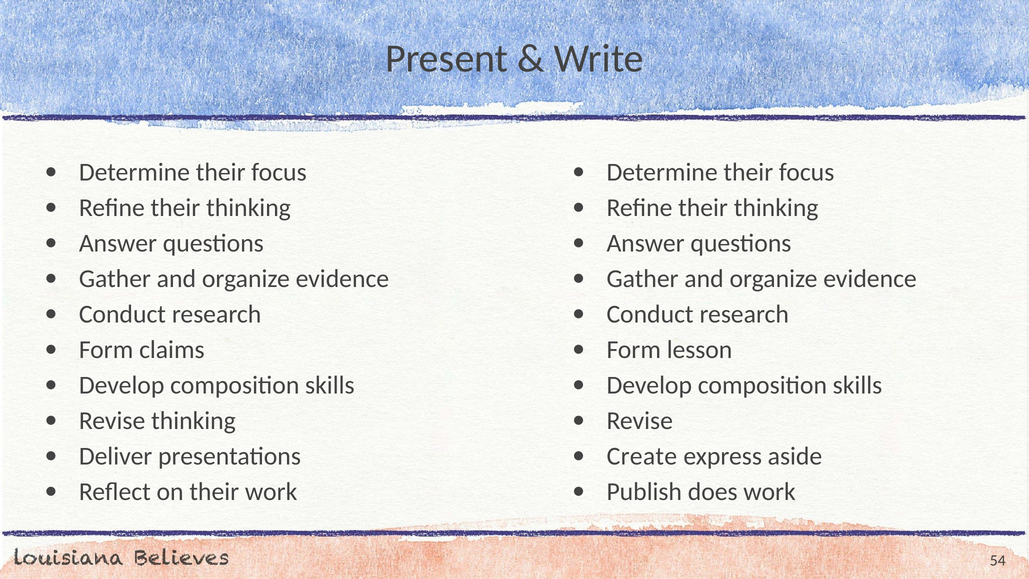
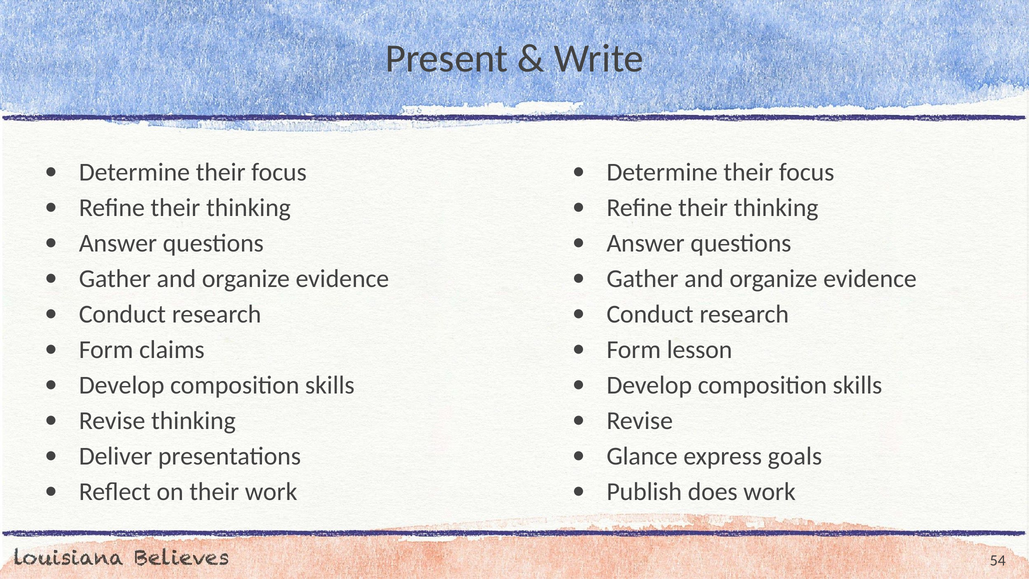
Create: Create -> Glance
aside: aside -> goals
